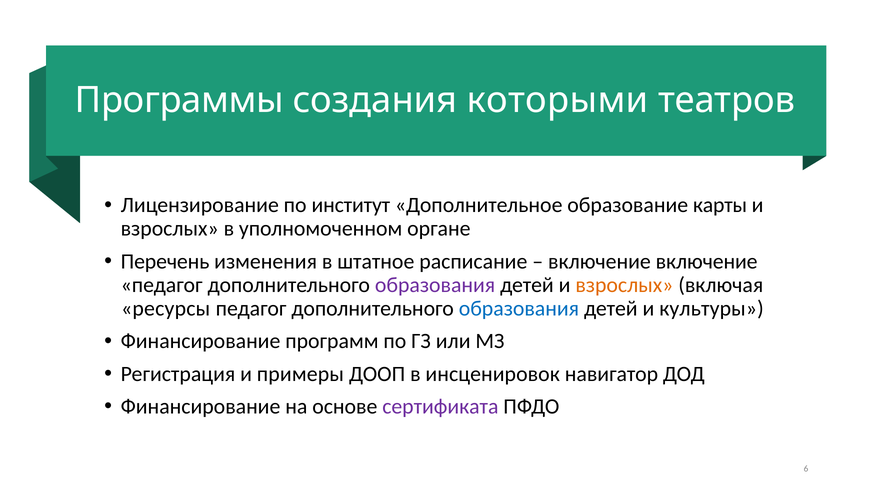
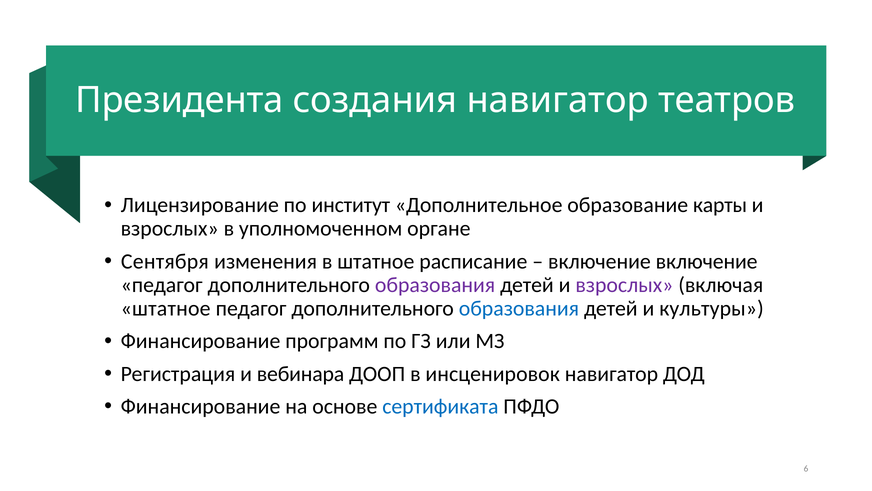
Программы: Программы -> Президента
создания которыми: которыми -> навигатор
Перечень: Перечень -> Сентября
взрослых at (624, 285) colour: orange -> purple
ресурсы at (166, 308): ресурсы -> штатное
примеры: примеры -> вебинара
сертификата colour: purple -> blue
